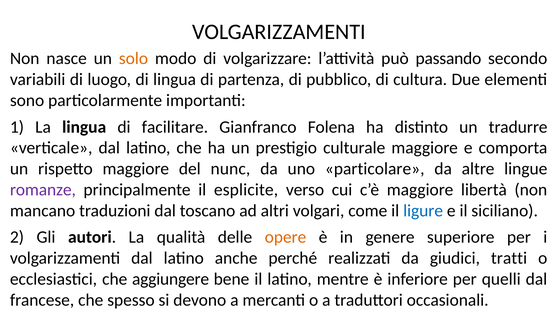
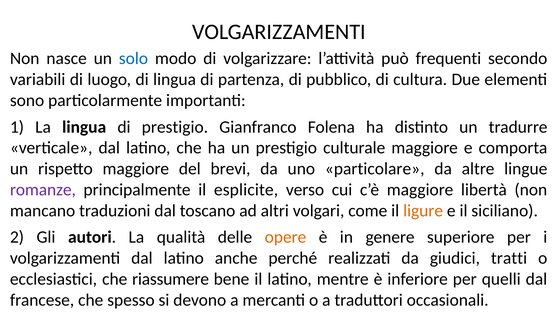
solo colour: orange -> blue
passando: passando -> frequenti
di facilitare: facilitare -> prestigio
nunc: nunc -> brevi
ligure colour: blue -> orange
aggiungere: aggiungere -> riassumere
